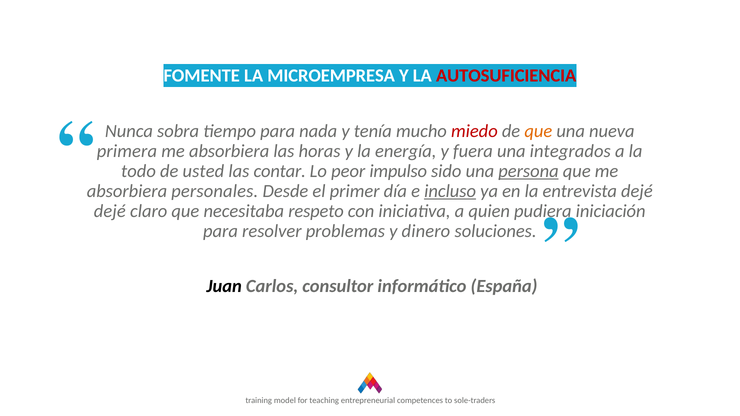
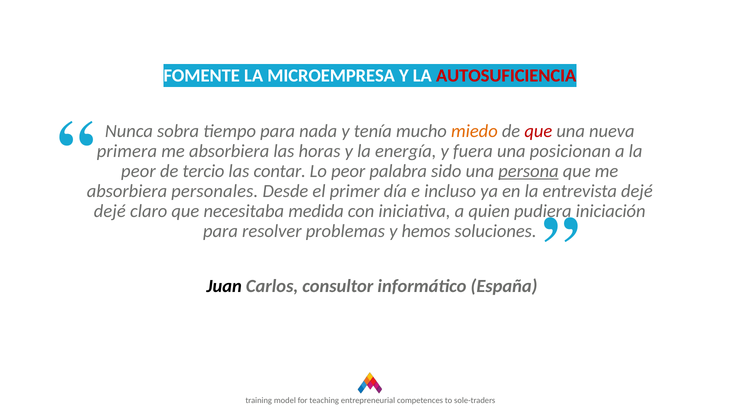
miedo colour: red -> orange
que at (538, 131) colour: orange -> red
integrados: integrados -> posicionan
todo at (139, 171): todo -> peor
usted: usted -> tercio
impulso: impulso -> palabra
incluso underline: present -> none
respeto: respeto -> medida
dinero: dinero -> hemos
